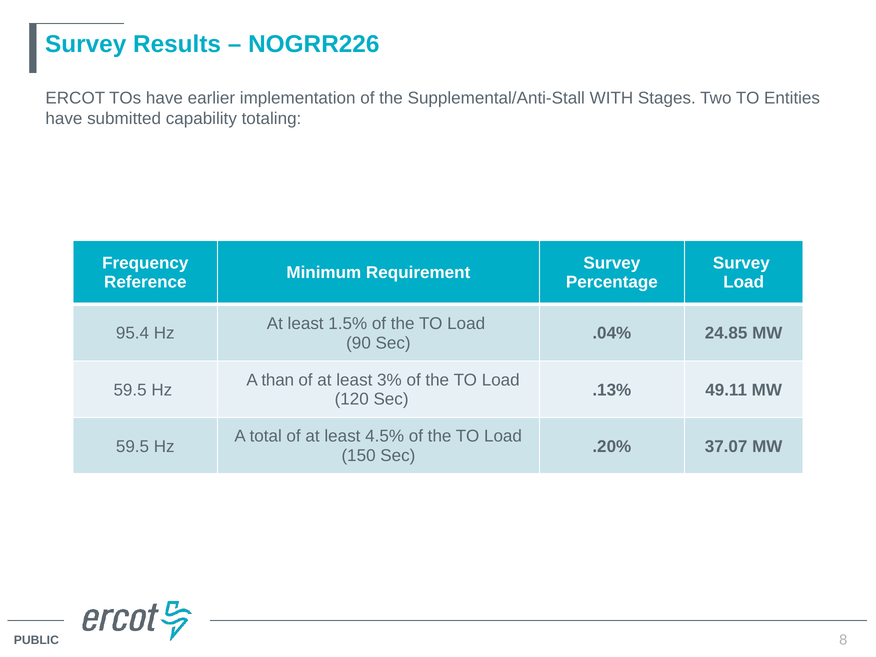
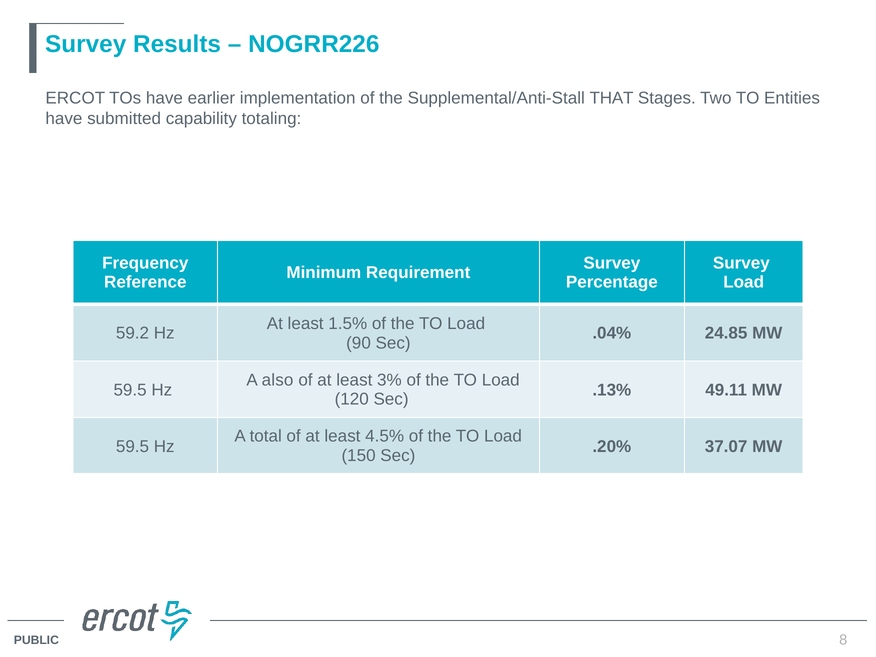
WITH: WITH -> THAT
95.4: 95.4 -> 59.2
than: than -> also
